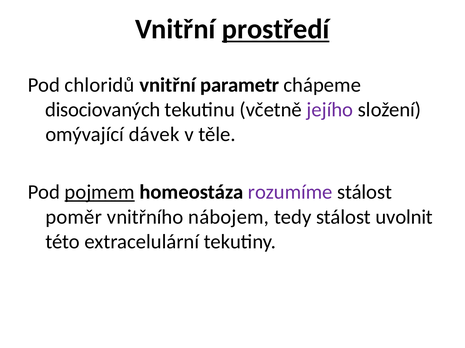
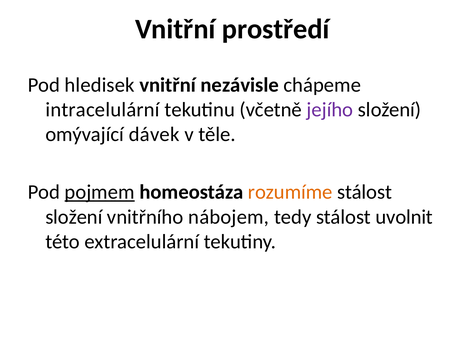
prostředí underline: present -> none
chloridů: chloridů -> hledisek
parametr: parametr -> nezávisle
disociovaných: disociovaných -> intracelulární
rozumíme colour: purple -> orange
poměr at (74, 217): poměr -> složení
